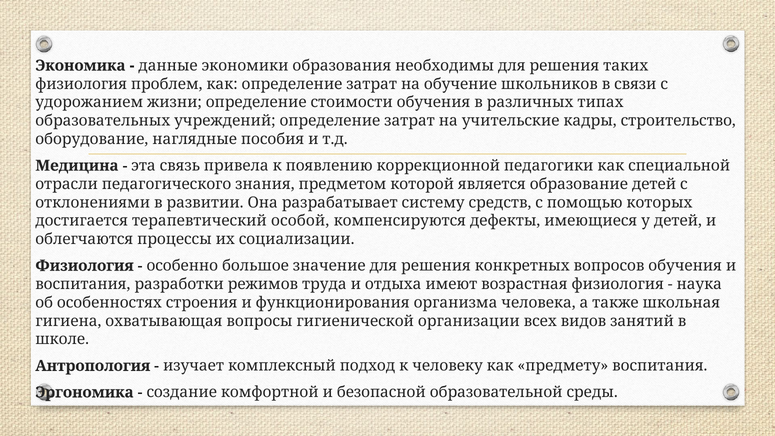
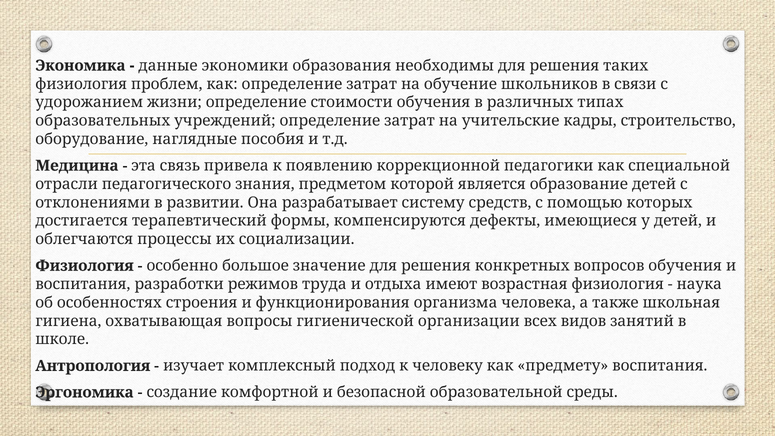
особой: особой -> формы
